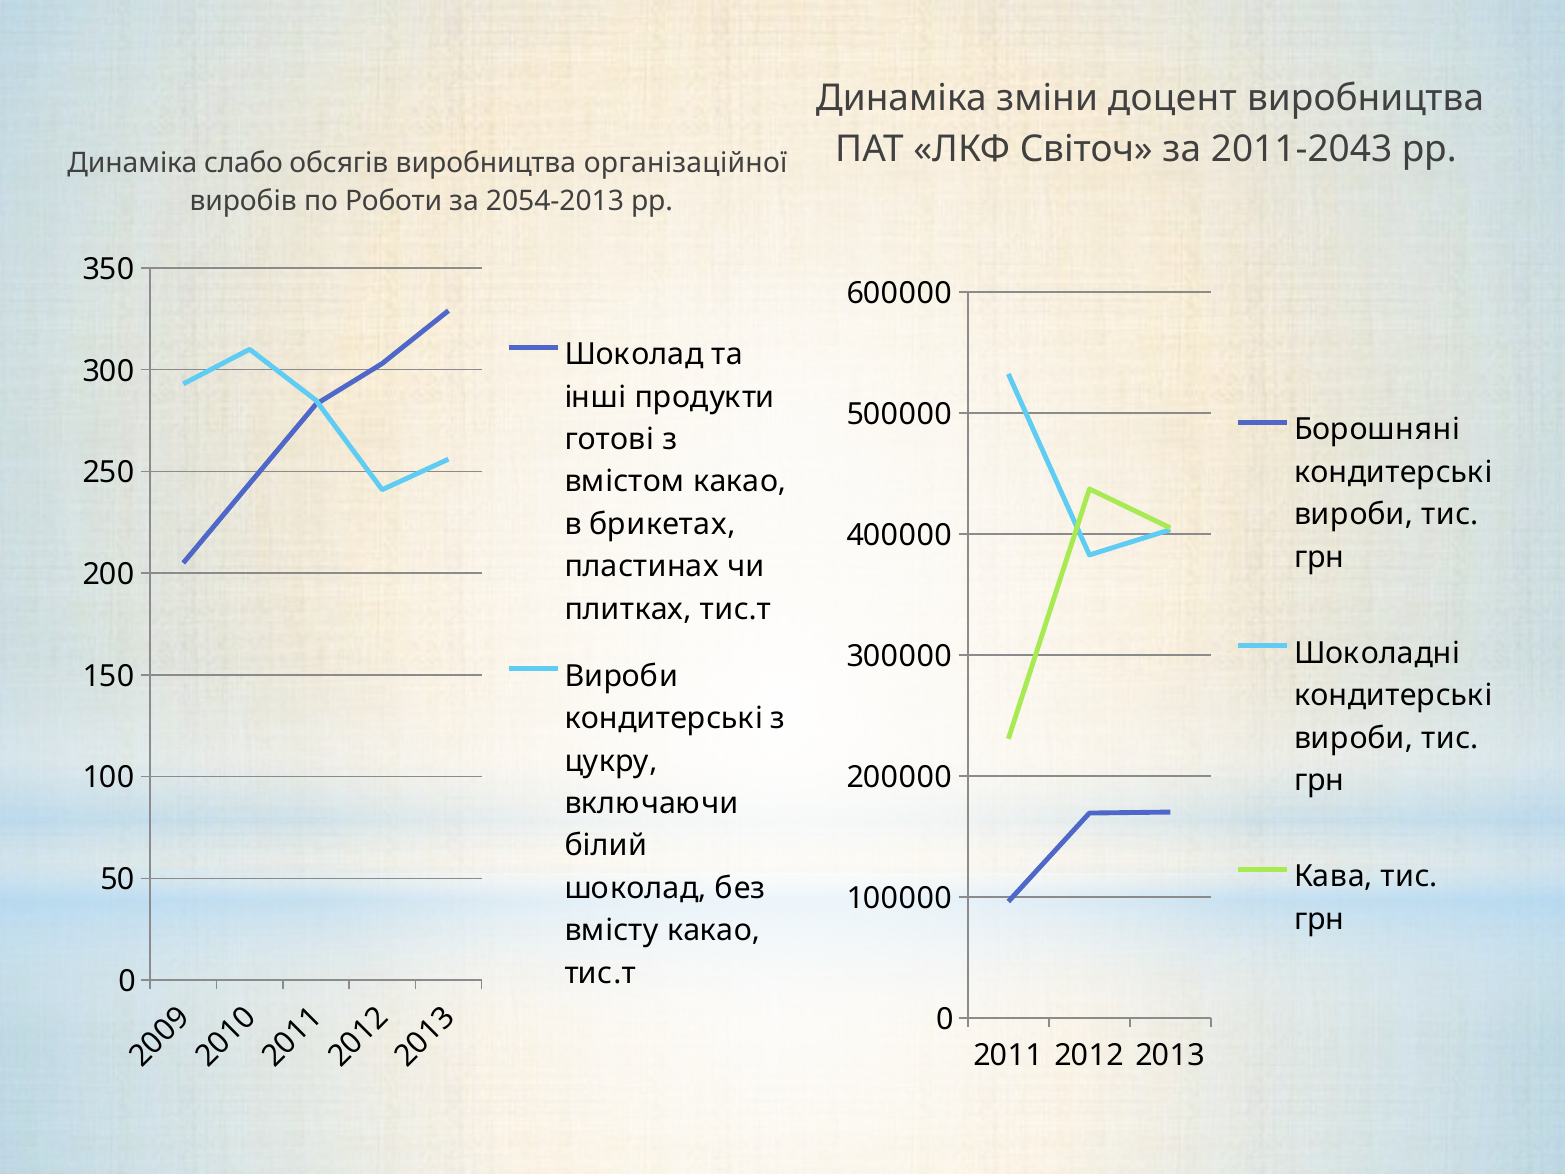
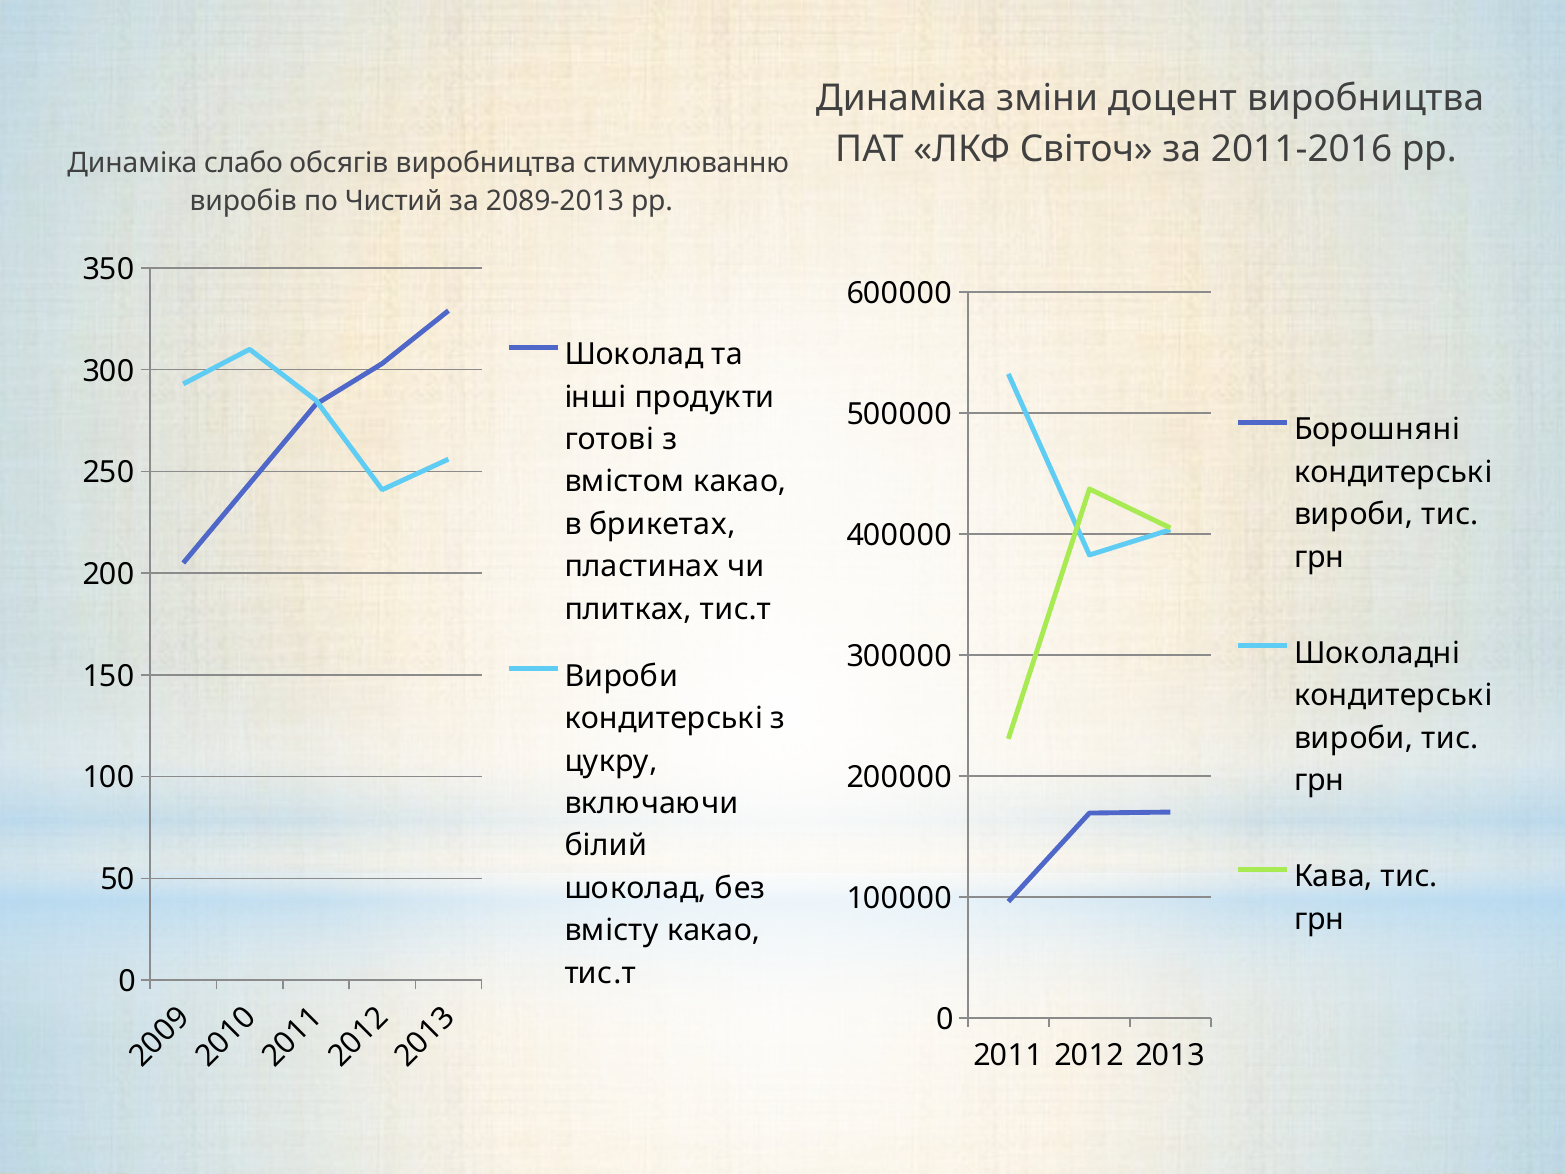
2011-2043: 2011-2043 -> 2011-2016
організаційної: організаційної -> стимулюванню
Роботи: Роботи -> Чистий
2054-2013: 2054-2013 -> 2089-2013
